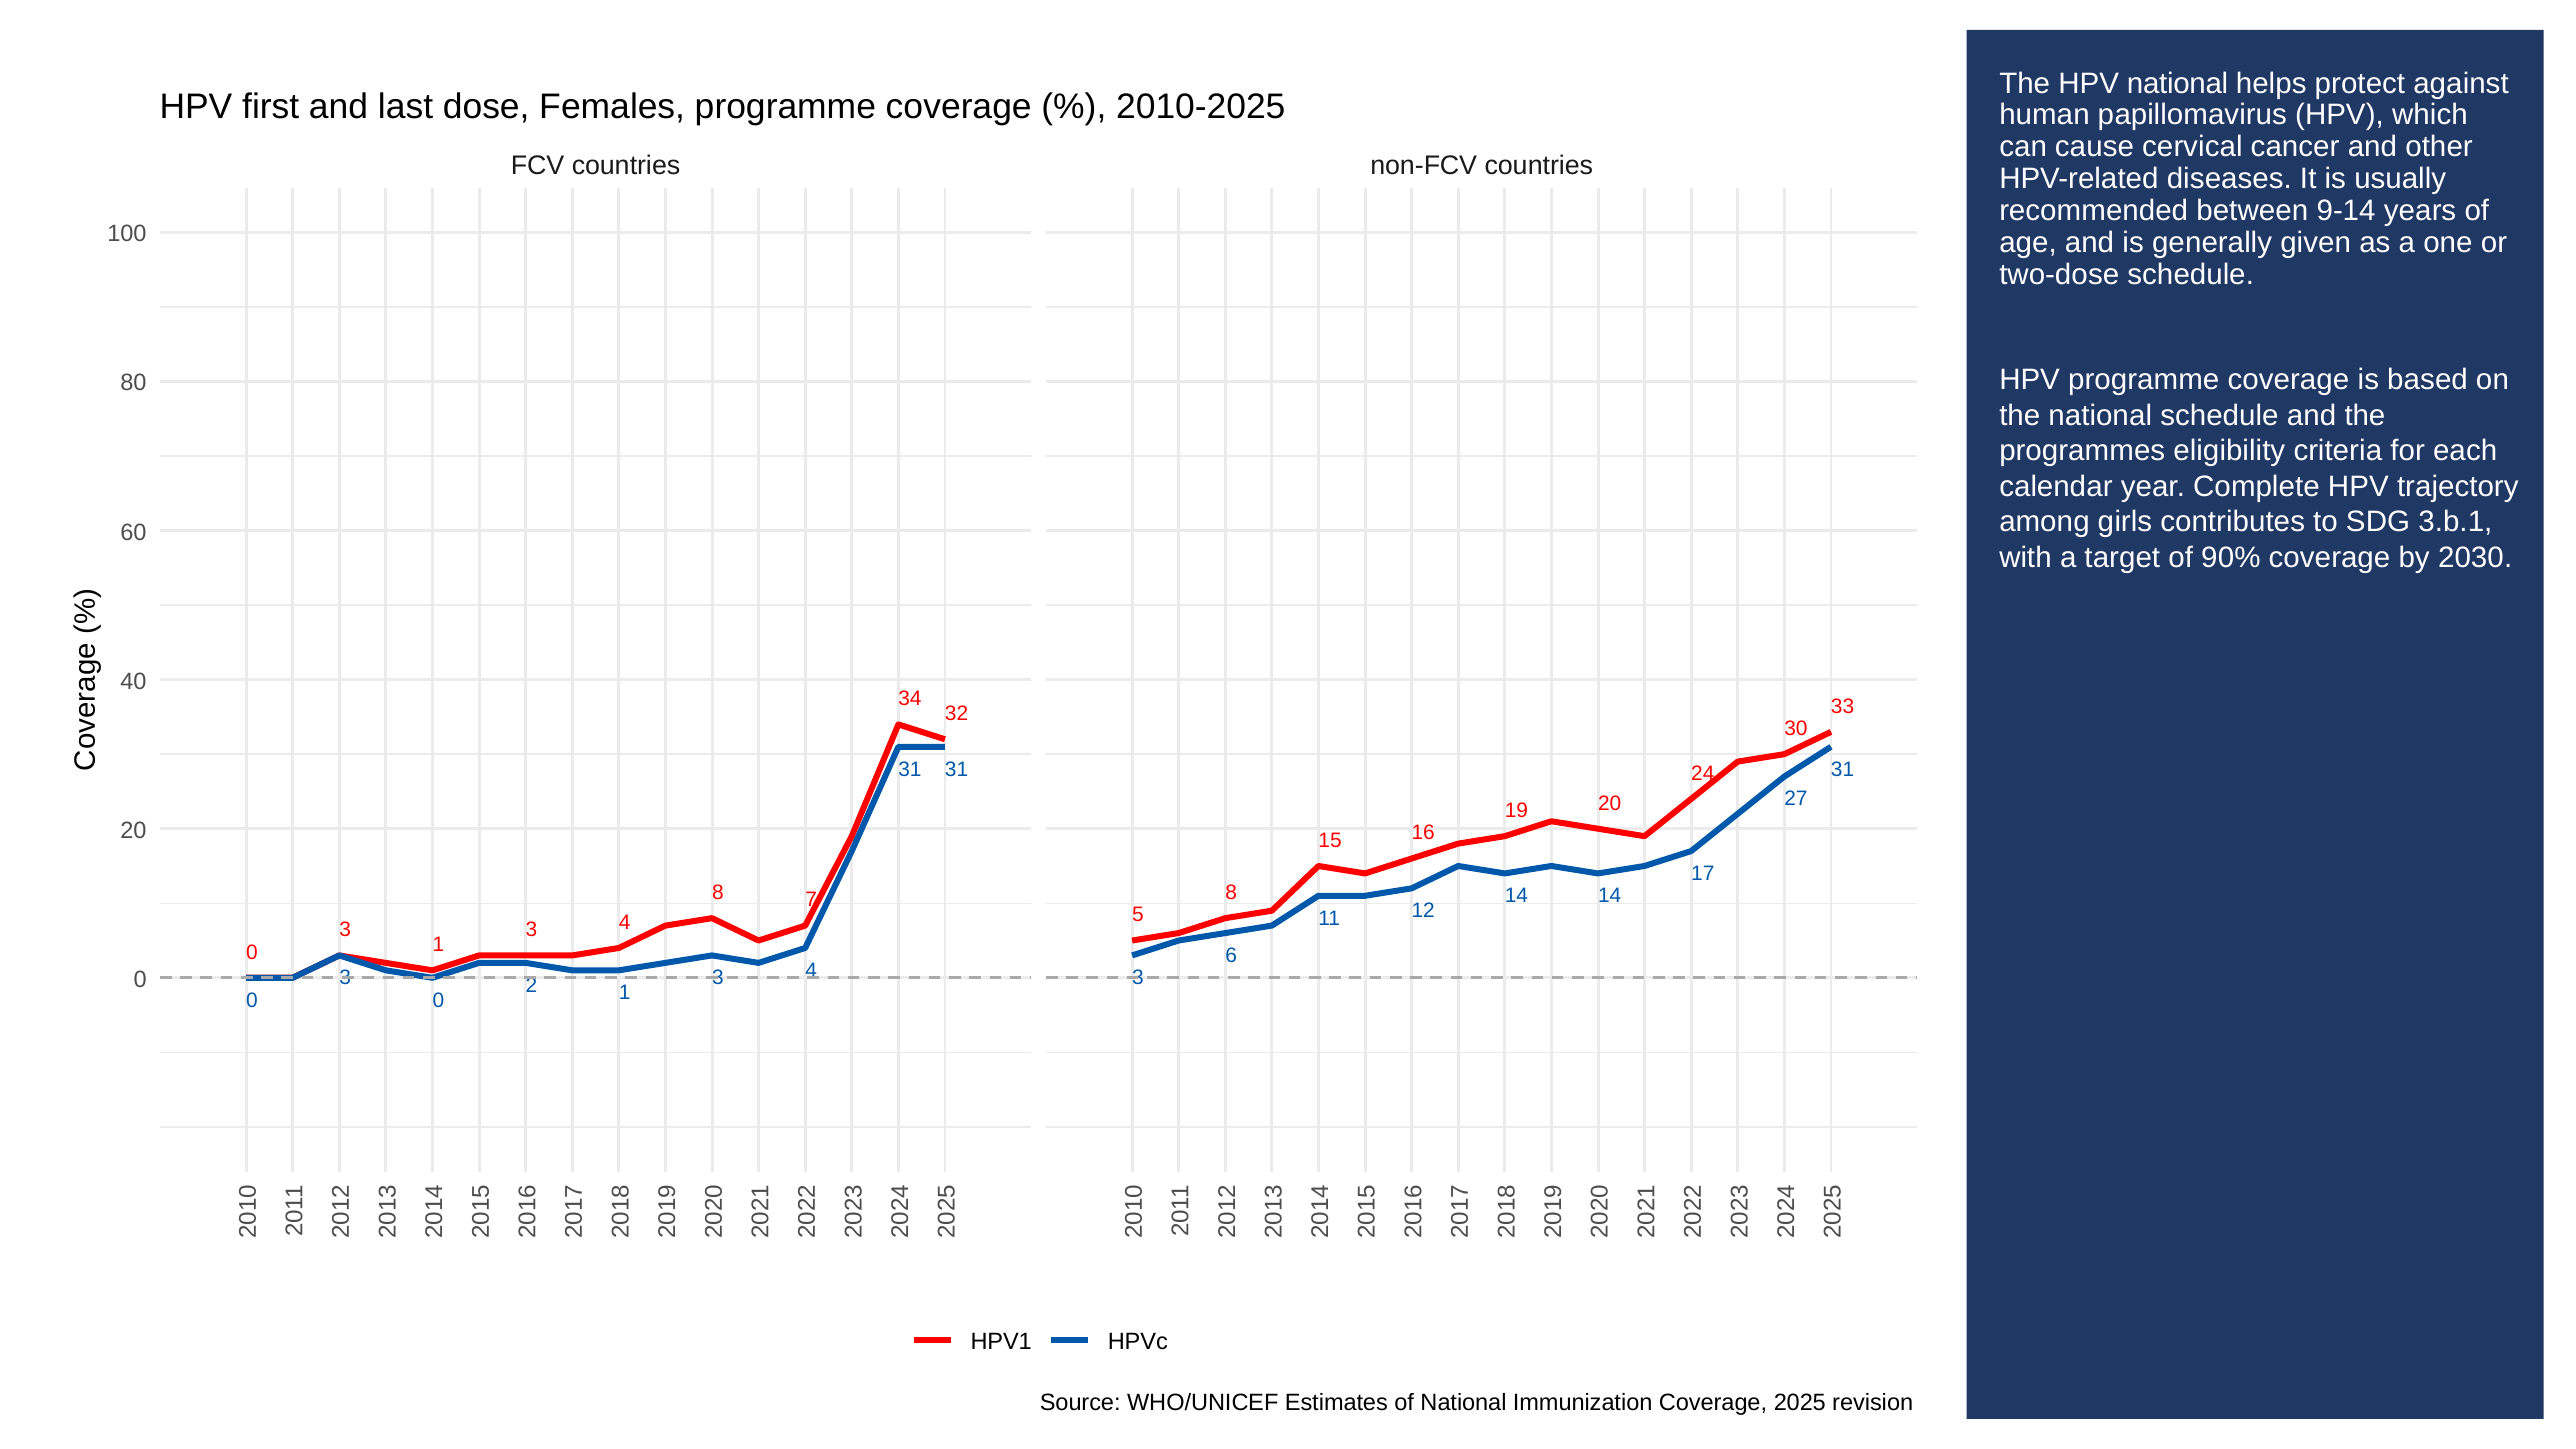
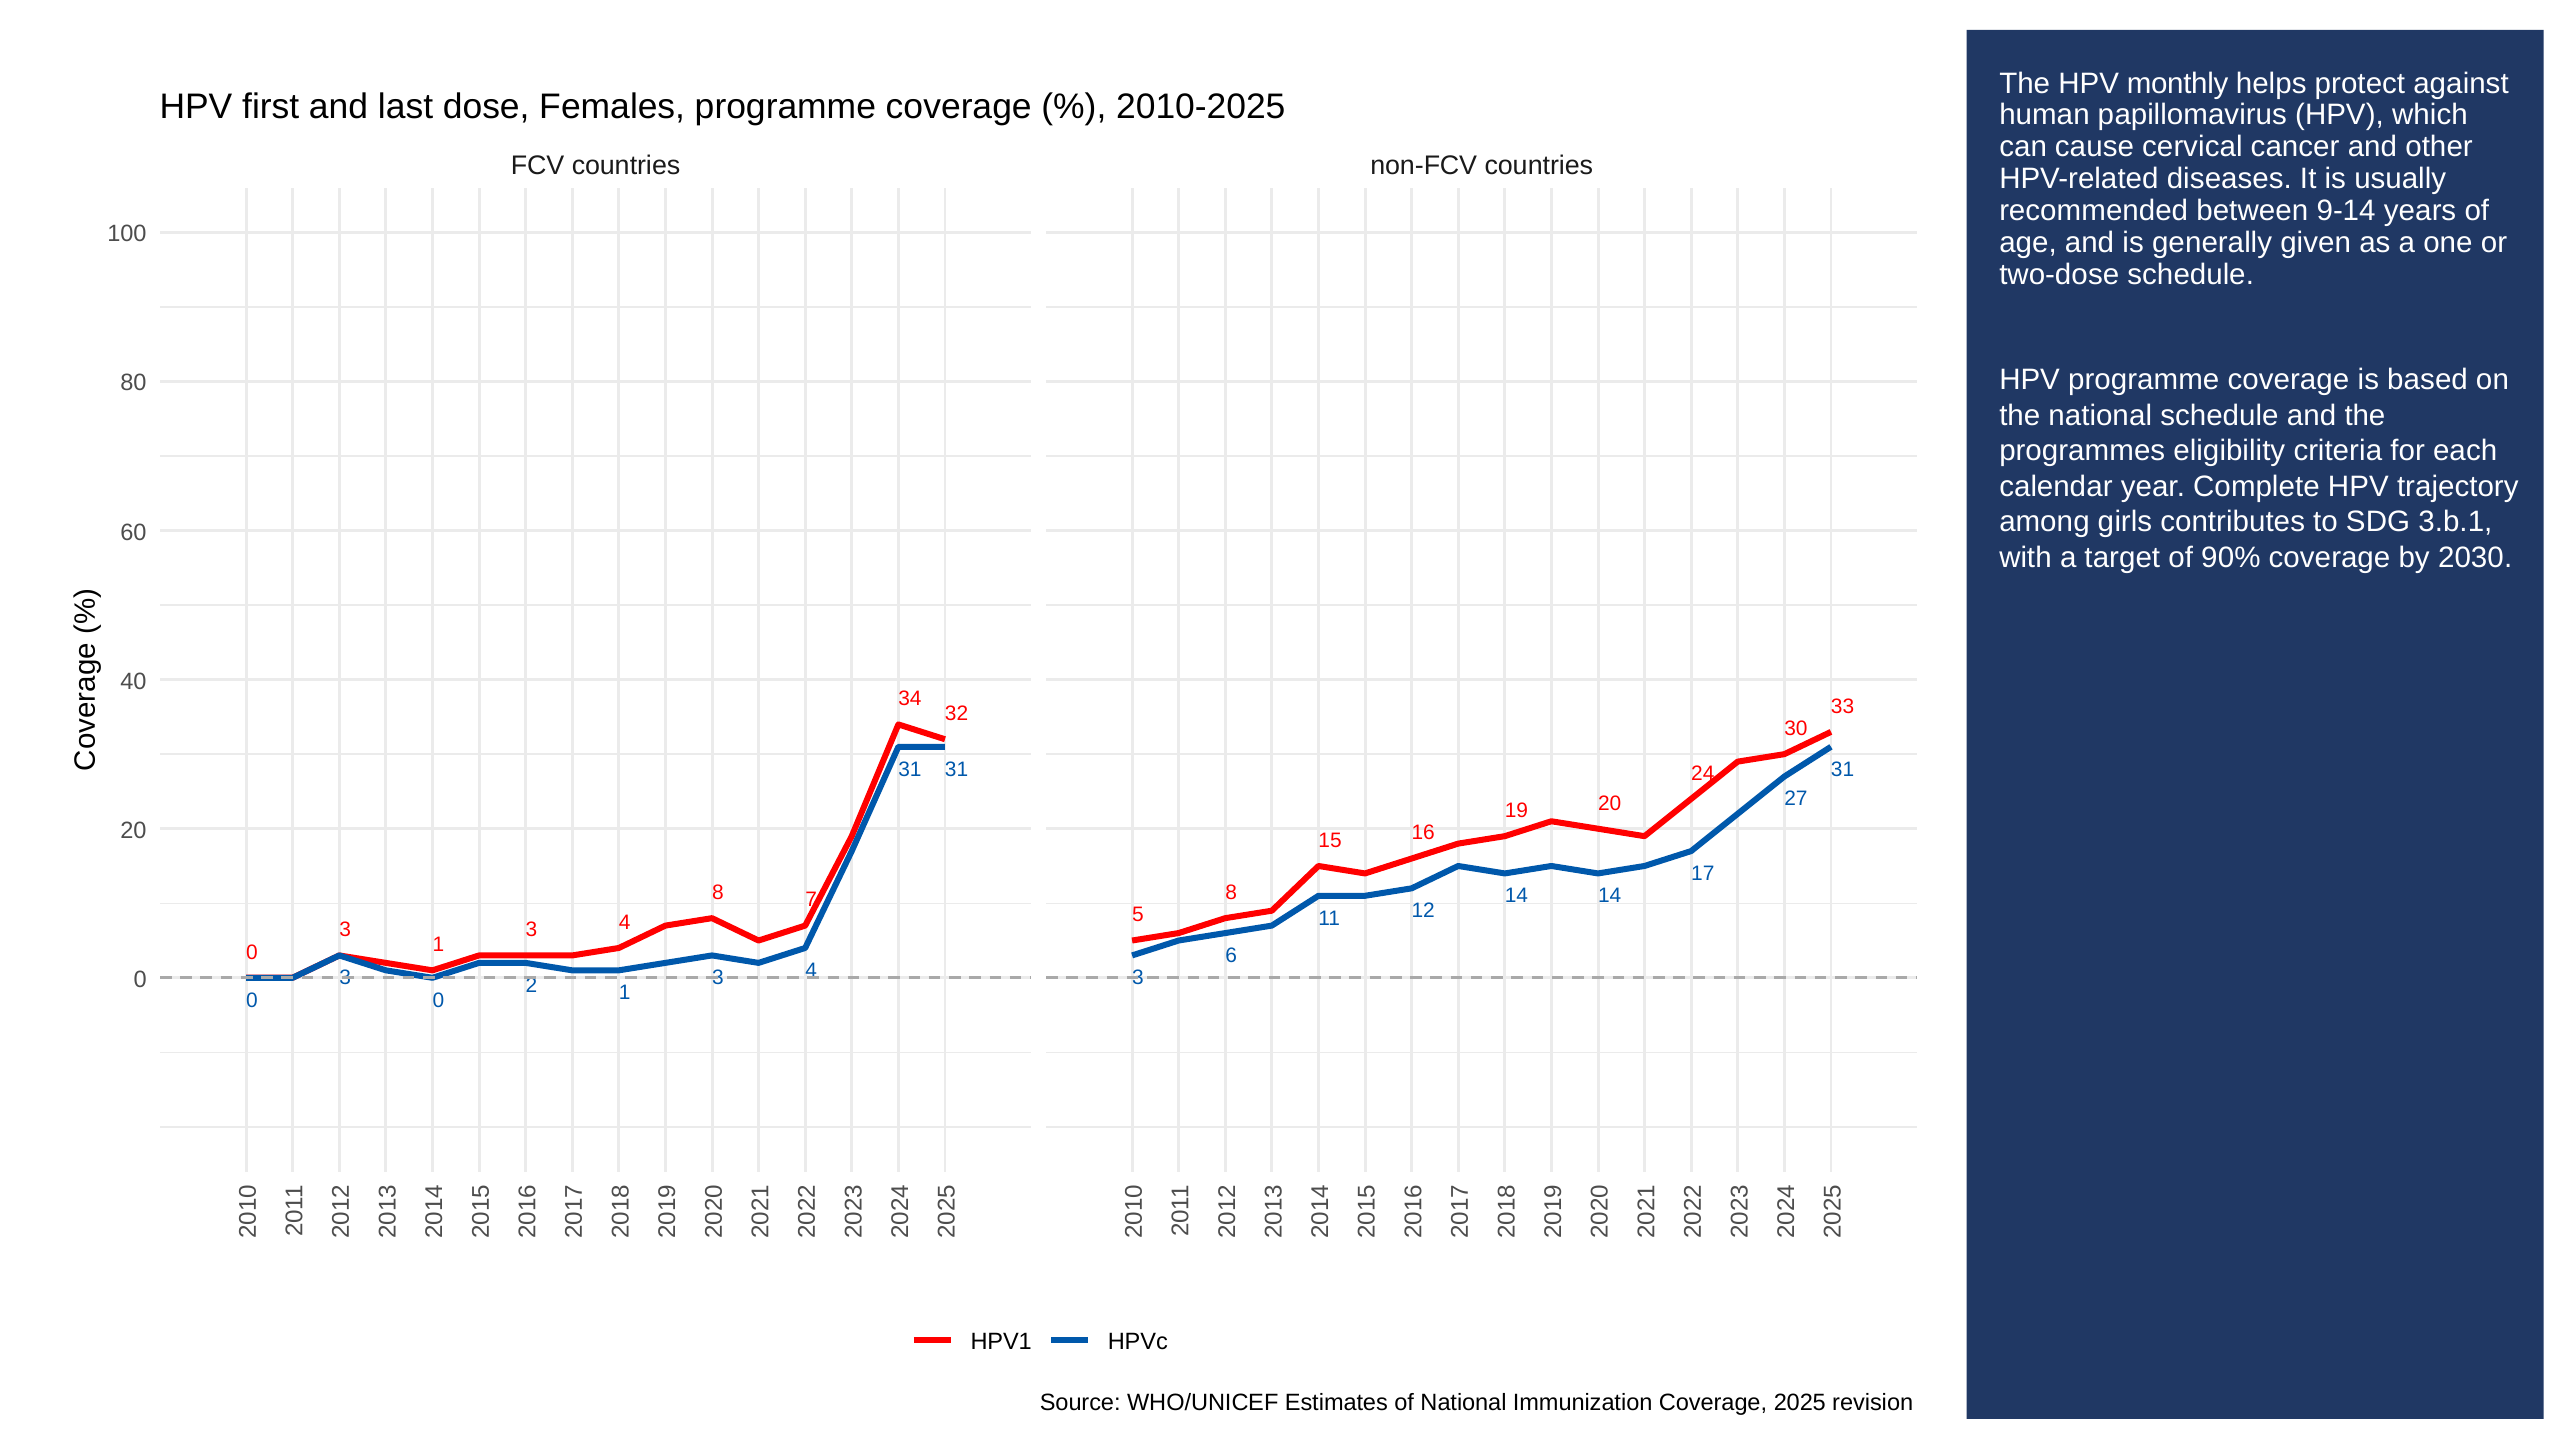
HPV national: national -> monthly
